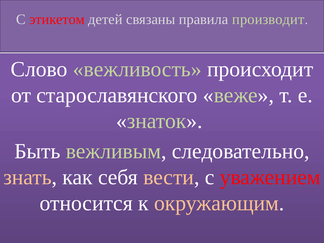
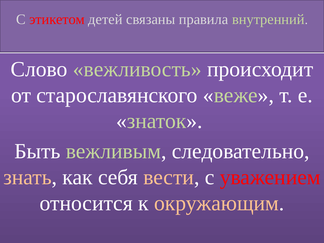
производит: производит -> внутренний
